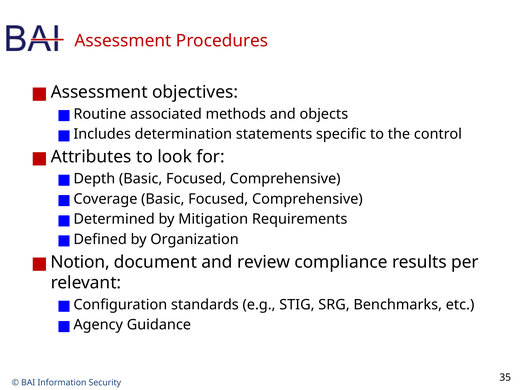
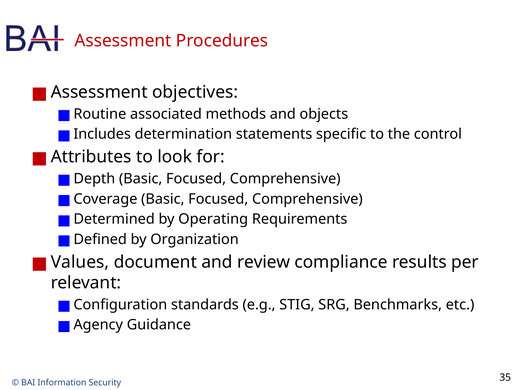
Mitigation: Mitigation -> Operating
Notion: Notion -> Values
